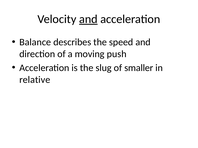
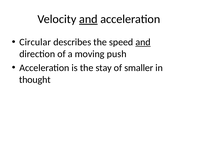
Balance: Balance -> Circular
and at (143, 42) underline: none -> present
slug: slug -> stay
relative: relative -> thought
